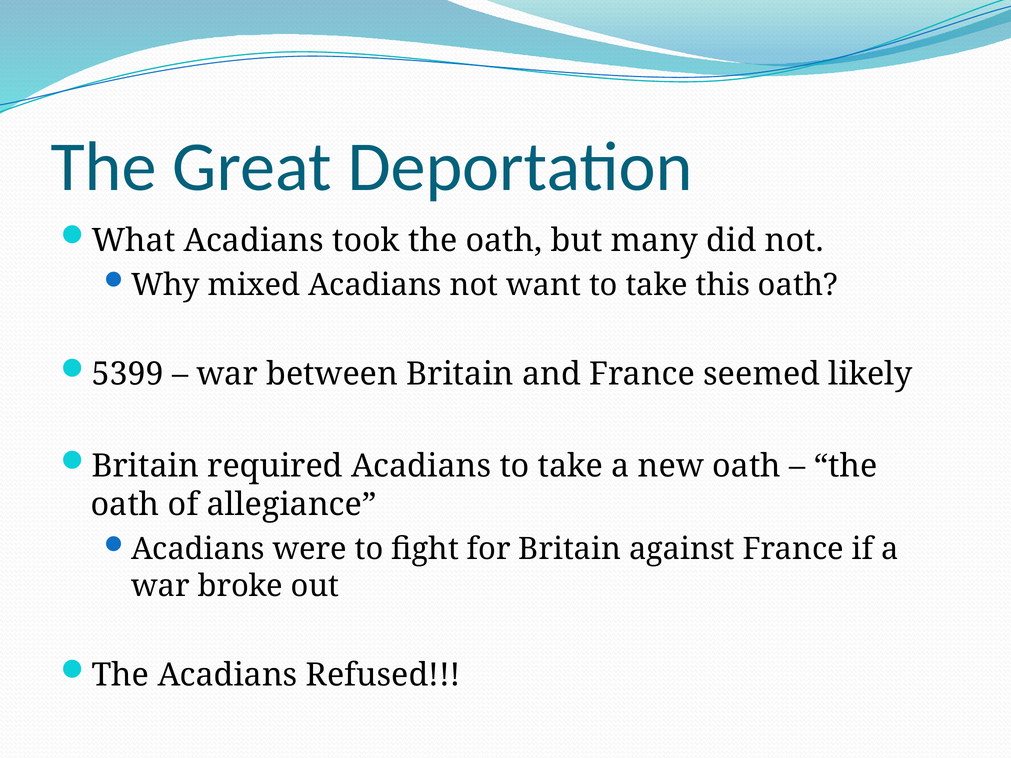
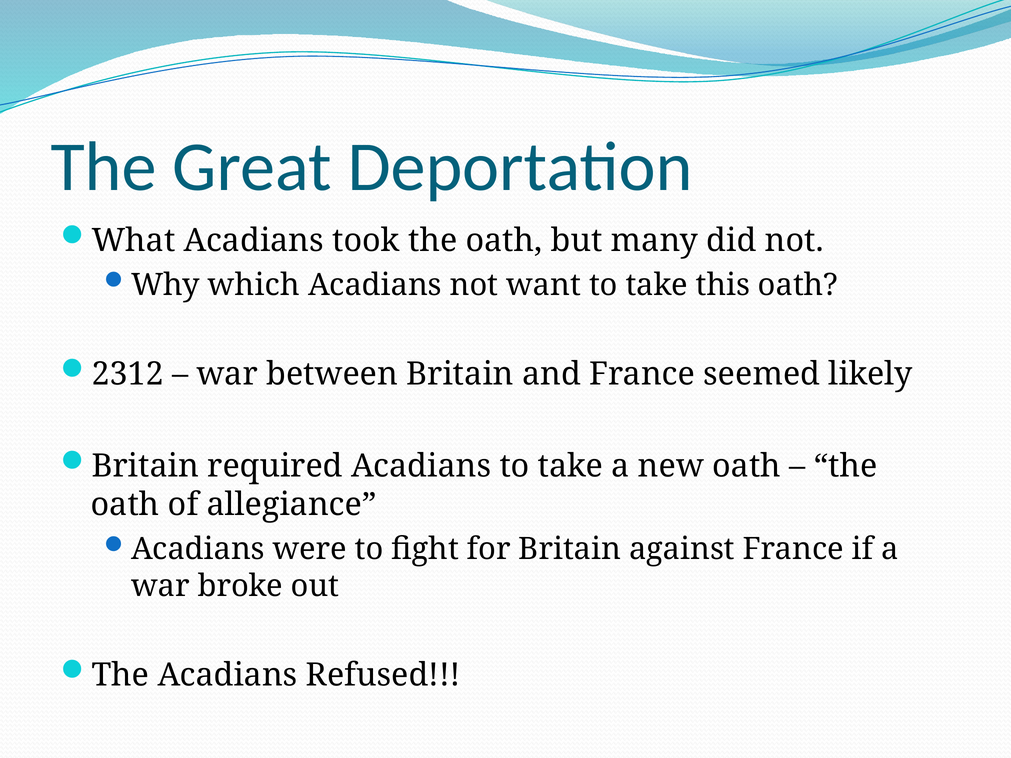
mixed: mixed -> which
5399: 5399 -> 2312
